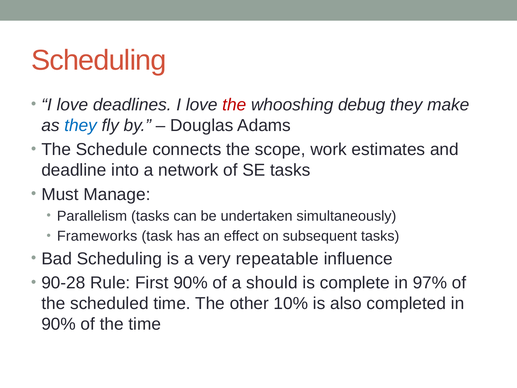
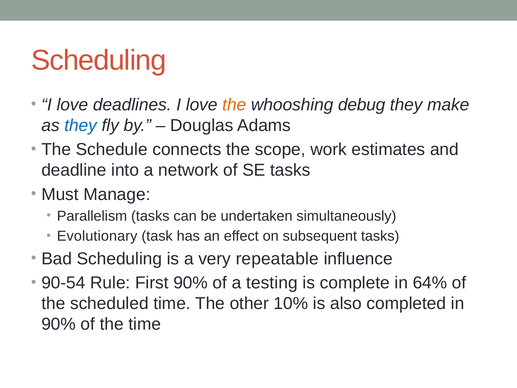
the at (234, 105) colour: red -> orange
Frameworks: Frameworks -> Evolutionary
90-28: 90-28 -> 90-54
should: should -> testing
97%: 97% -> 64%
